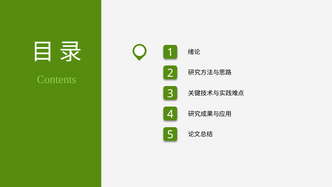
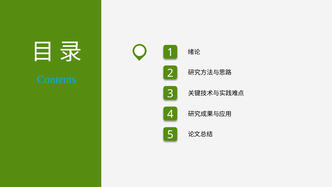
Contents colour: light green -> light blue
